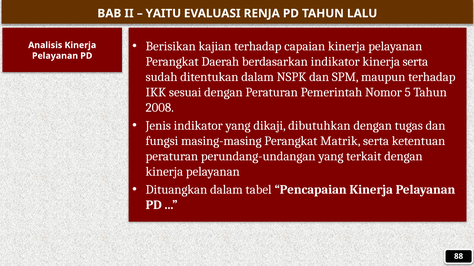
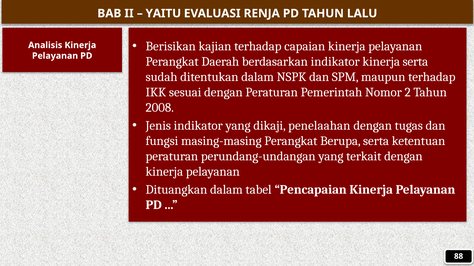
5: 5 -> 2
dibutuhkan: dibutuhkan -> penelaahan
Matrik: Matrik -> Berupa
